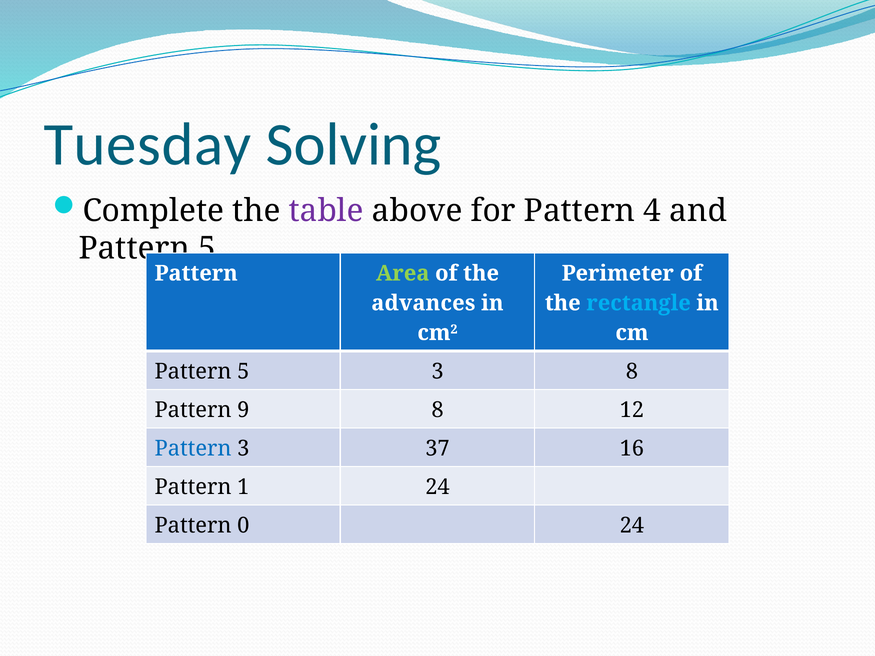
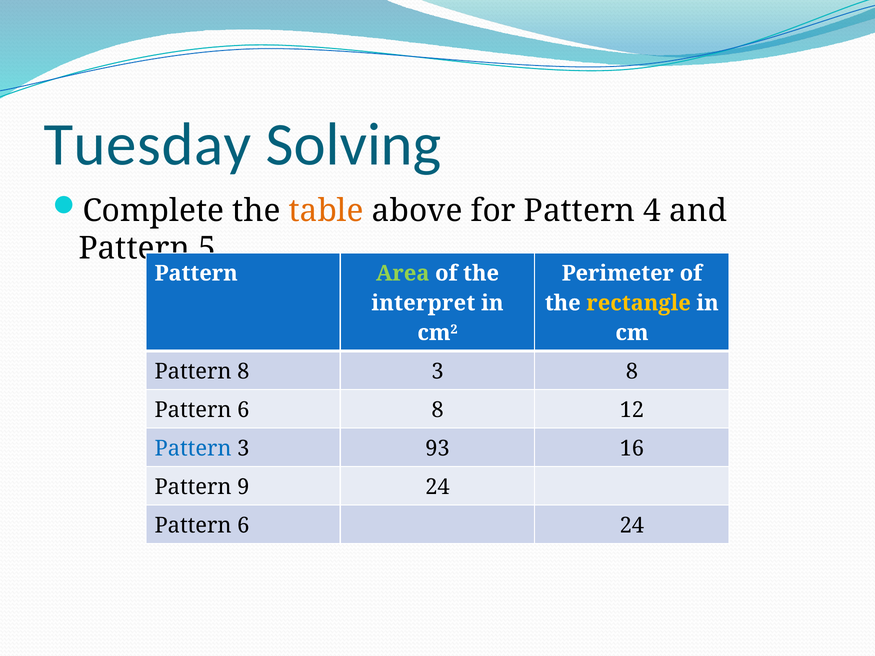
table colour: purple -> orange
advances: advances -> interpret
rectangle colour: light blue -> yellow
5 at (243, 371): 5 -> 8
9 at (243, 410): 9 -> 6
37: 37 -> 93
1: 1 -> 9
0 at (243, 526): 0 -> 6
